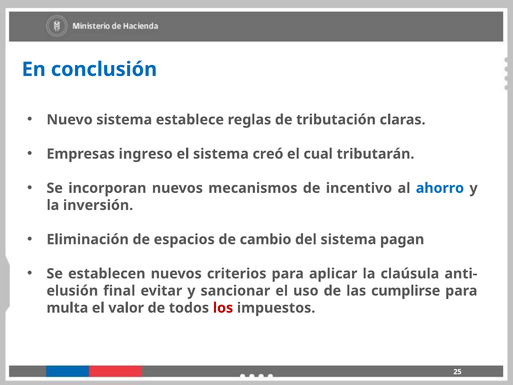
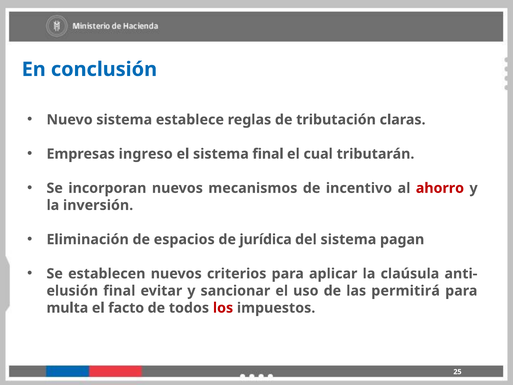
sistema creó: creó -> final
ahorro colour: blue -> red
cambio: cambio -> jurídica
cumplirse: cumplirse -> permitirá
valor: valor -> facto
